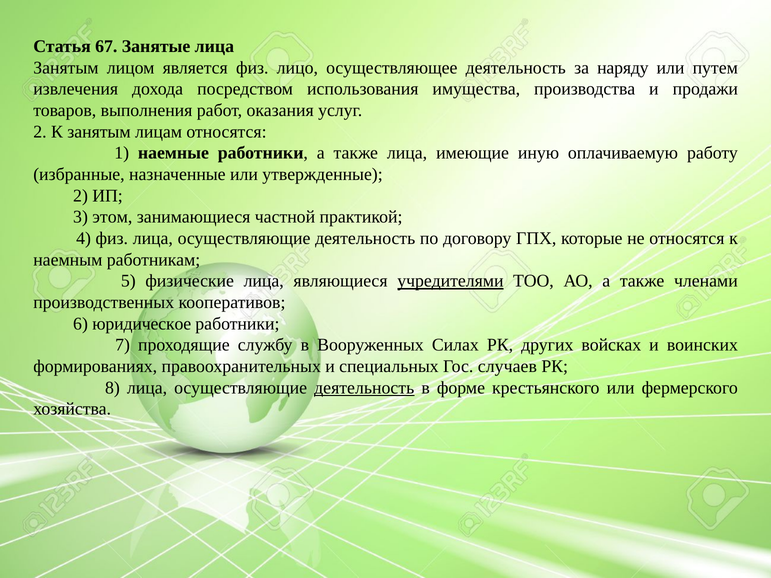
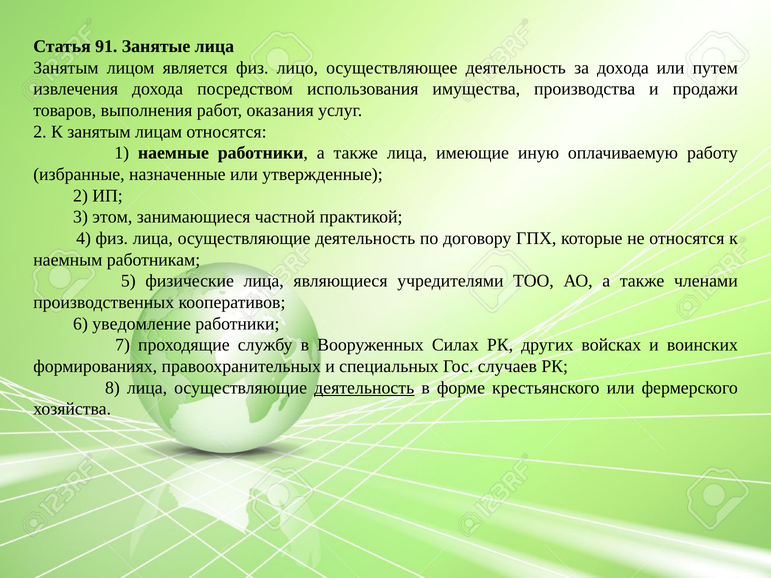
67: 67 -> 91
за наряду: наряду -> дохода
учредителями underline: present -> none
юридическое: юридическое -> уведомление
